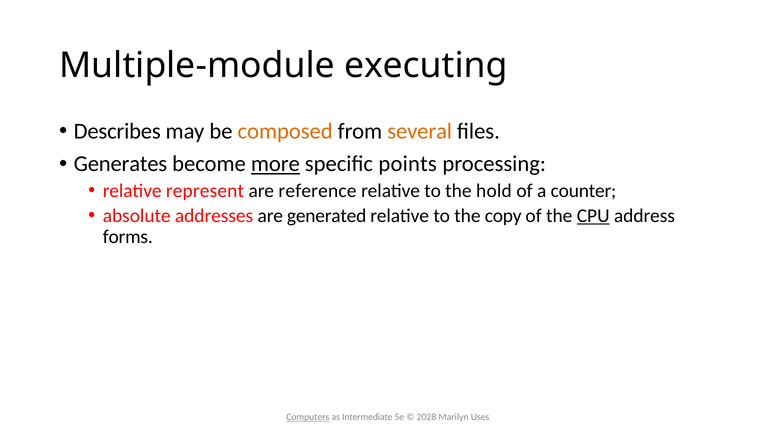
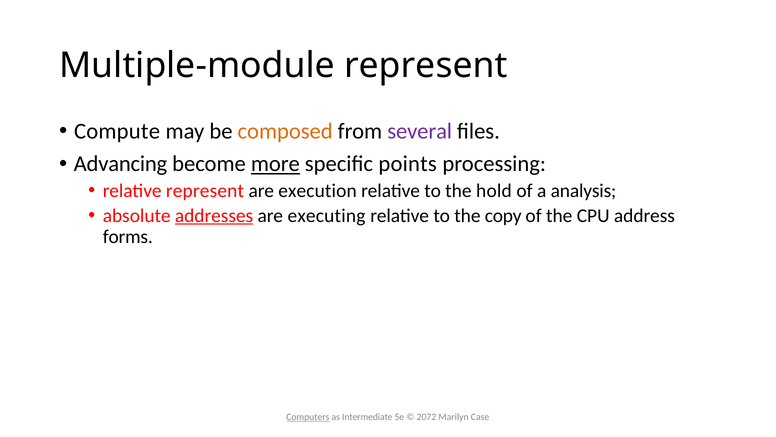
Multiple-module executing: executing -> represent
Describes: Describes -> Compute
several colour: orange -> purple
Generates: Generates -> Advancing
reference: reference -> execution
counter: counter -> analysis
addresses underline: none -> present
generated: generated -> executing
CPU underline: present -> none
2028: 2028 -> 2072
Uses: Uses -> Case
